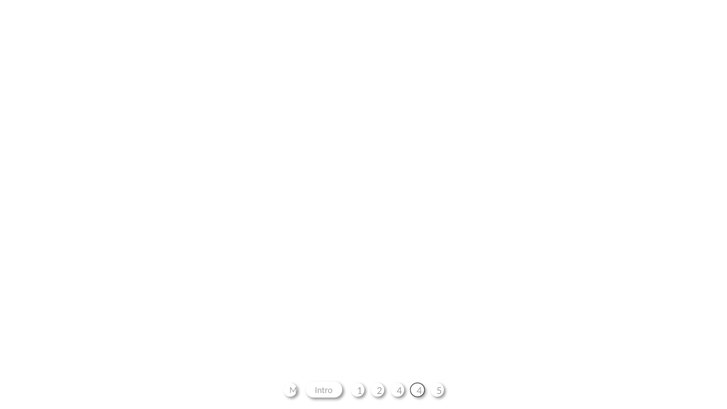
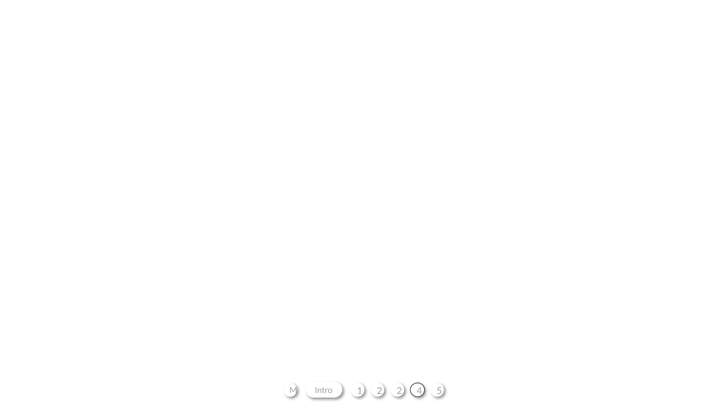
2 4: 4 -> 2
